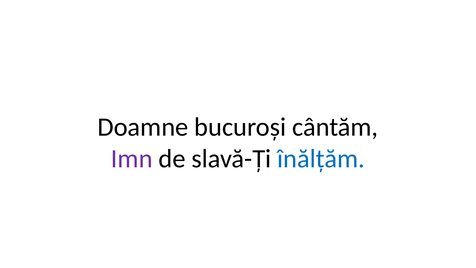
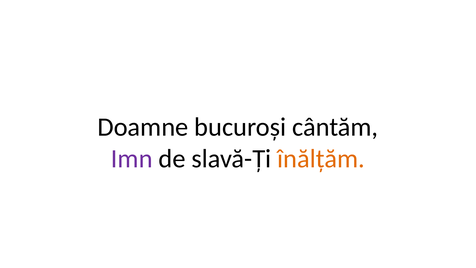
înălțăm colour: blue -> orange
